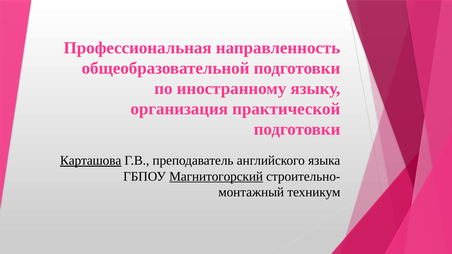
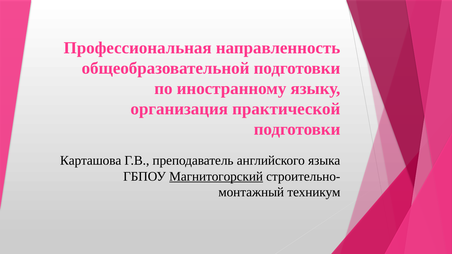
Карташова underline: present -> none
